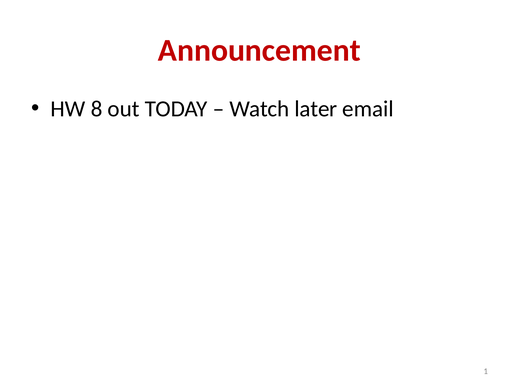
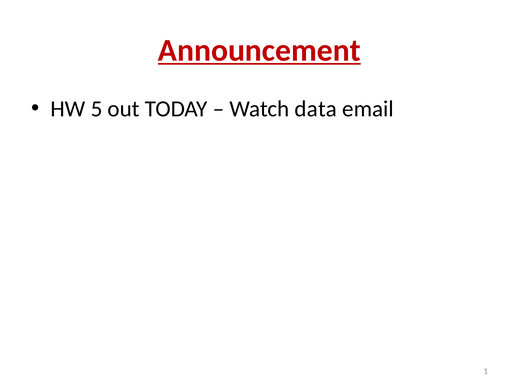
Announcement underline: none -> present
8: 8 -> 5
later: later -> data
